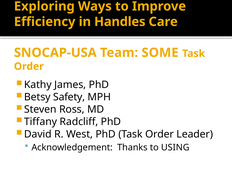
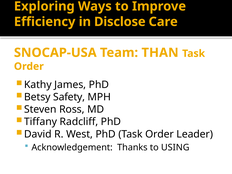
Handles: Handles -> Disclose
SOME: SOME -> THAN
